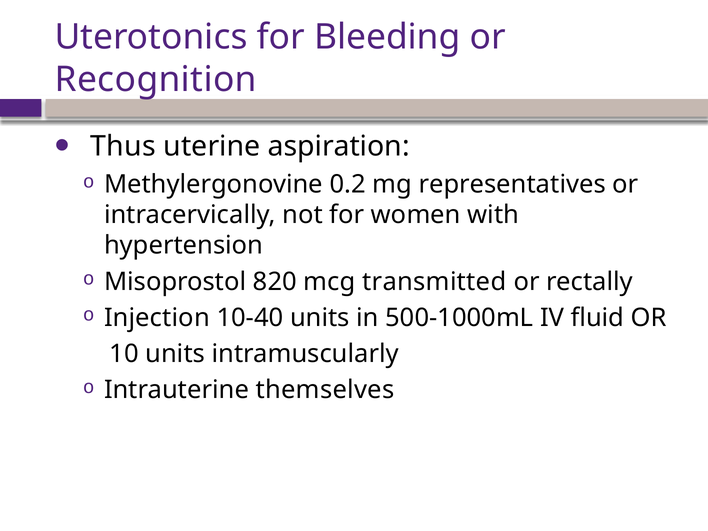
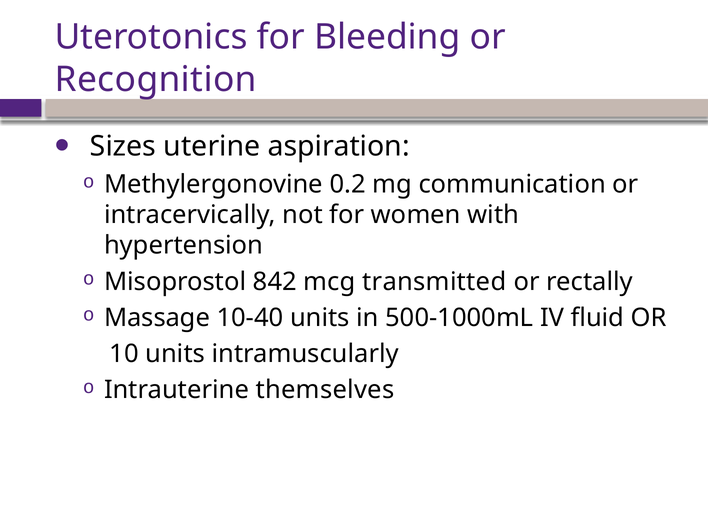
Thus: Thus -> Sizes
representatives: representatives -> communication
820: 820 -> 842
Injection: Injection -> Massage
